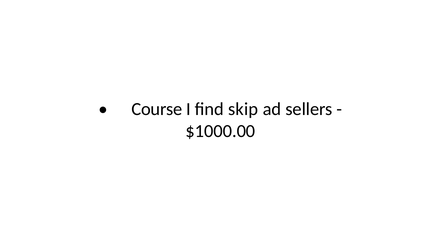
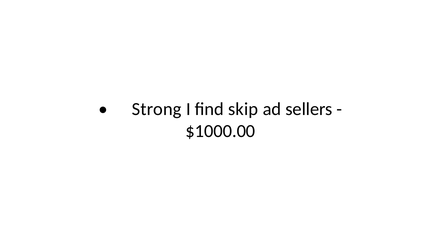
Course: Course -> Strong
